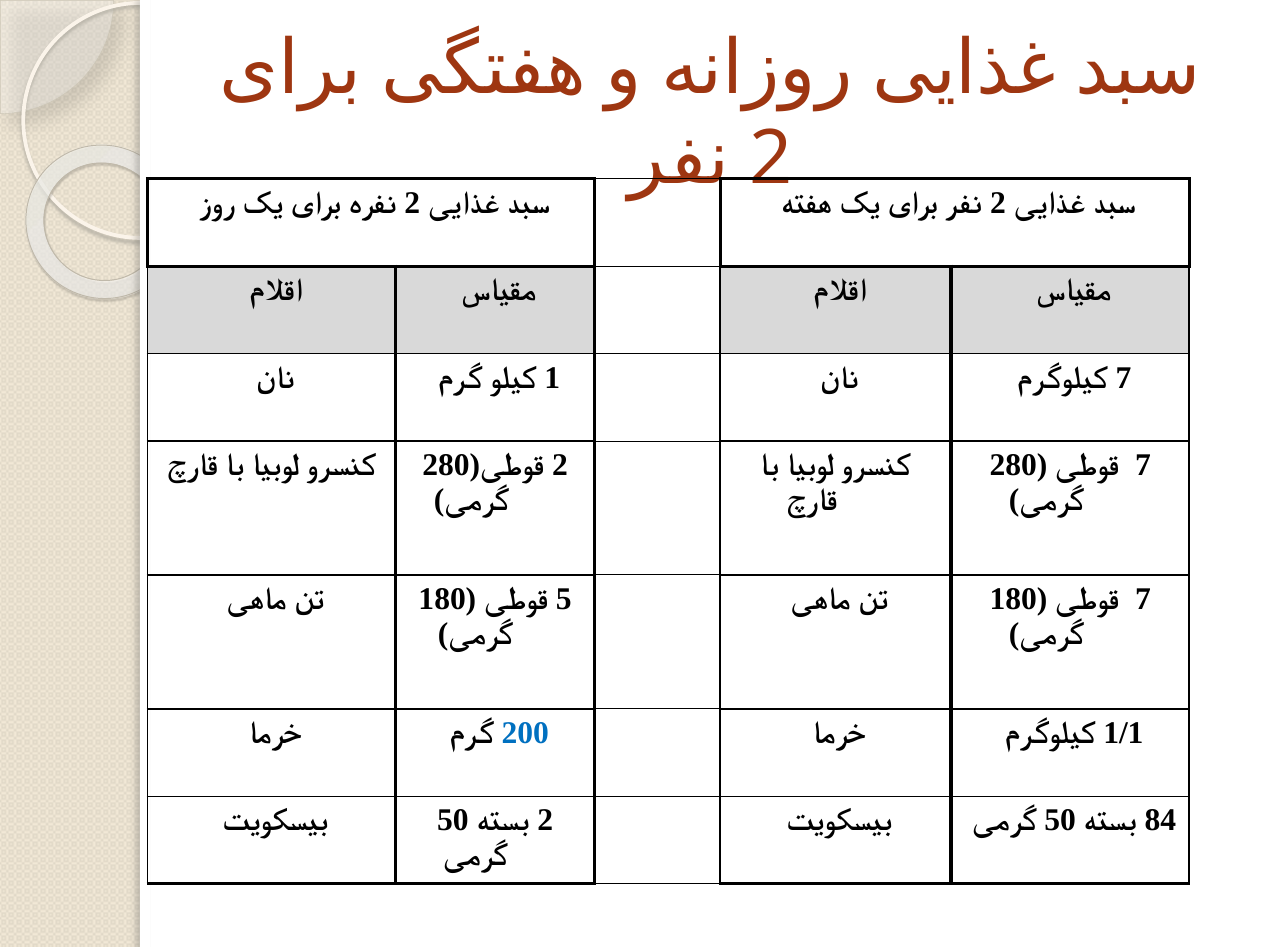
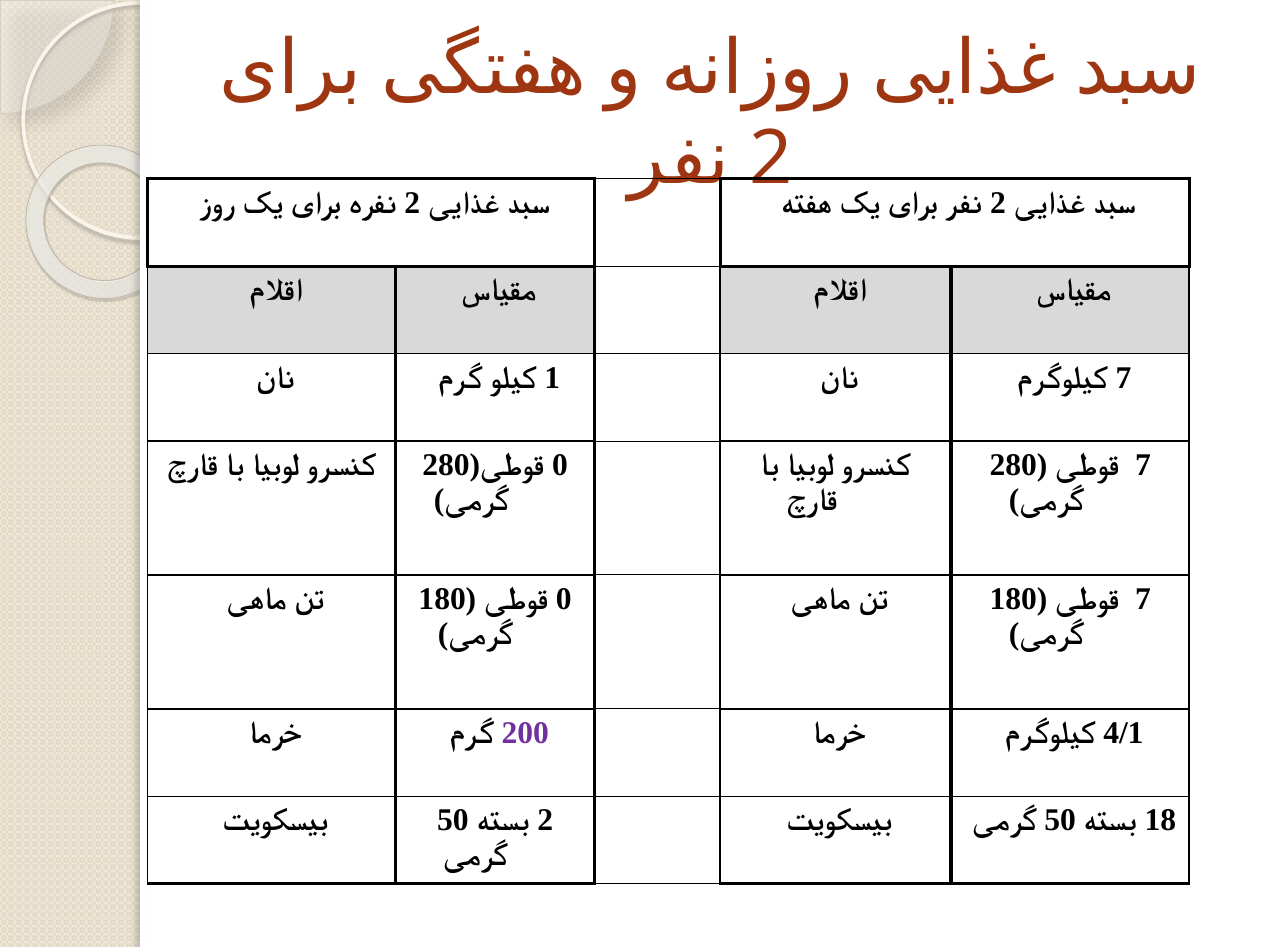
2 at (560, 465): 2 -> 0
5 at (564, 599): 5 -> 0
200 colour: blue -> purple
1/1: 1/1 -> 4/1
84: 84 -> 18
